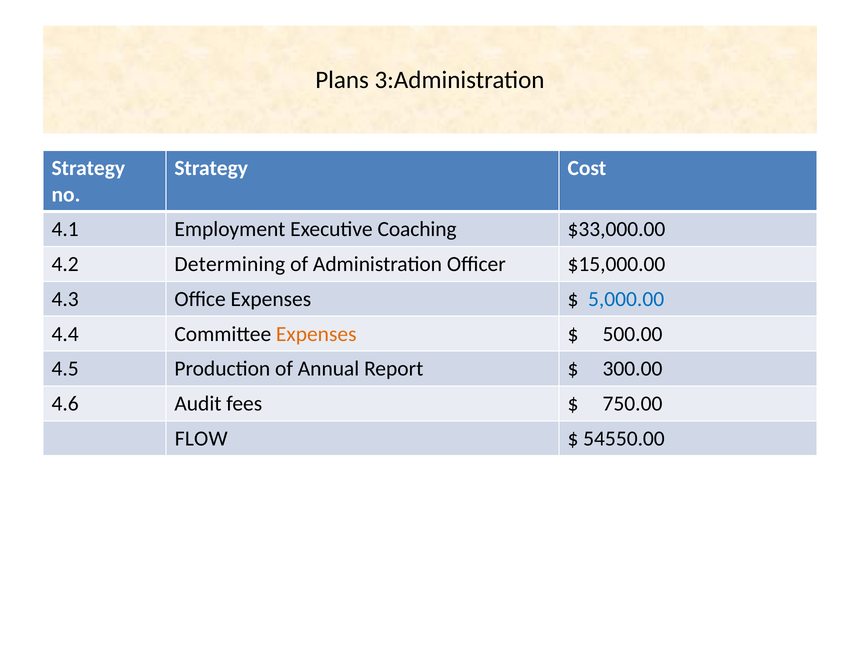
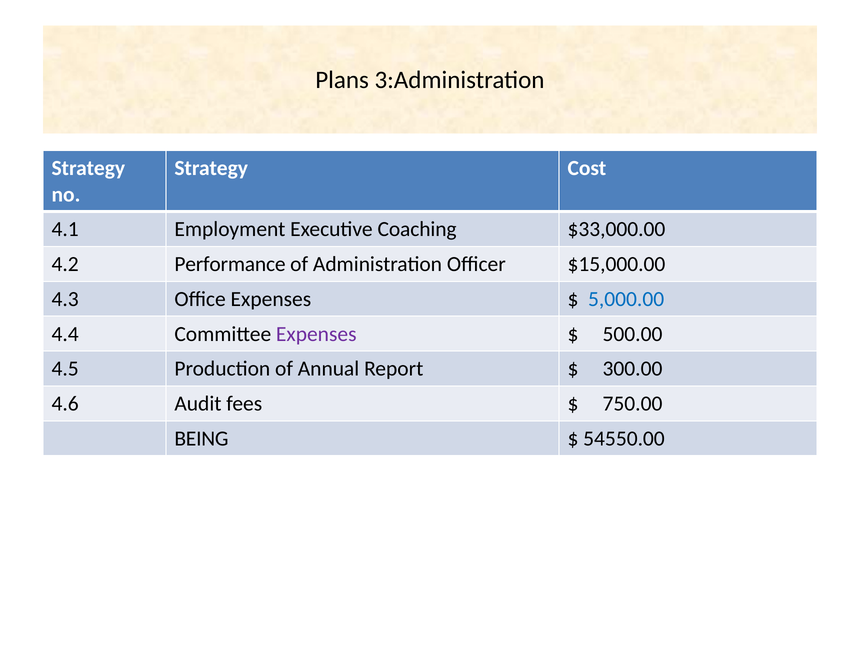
Determining: Determining -> Performance
Expenses at (316, 334) colour: orange -> purple
FLOW: FLOW -> BEING
